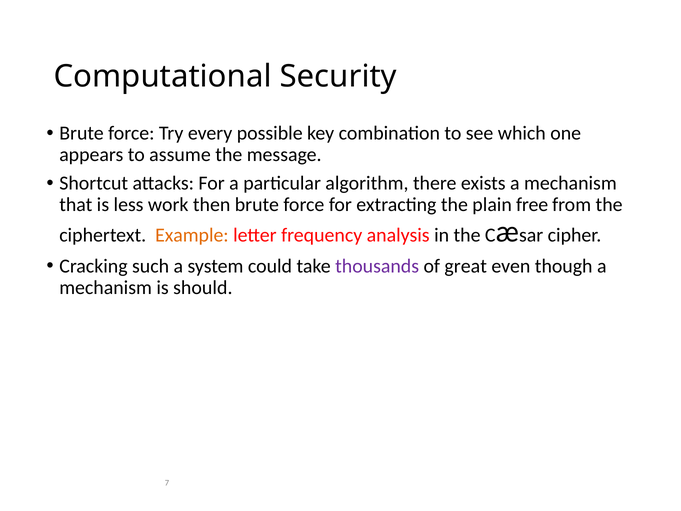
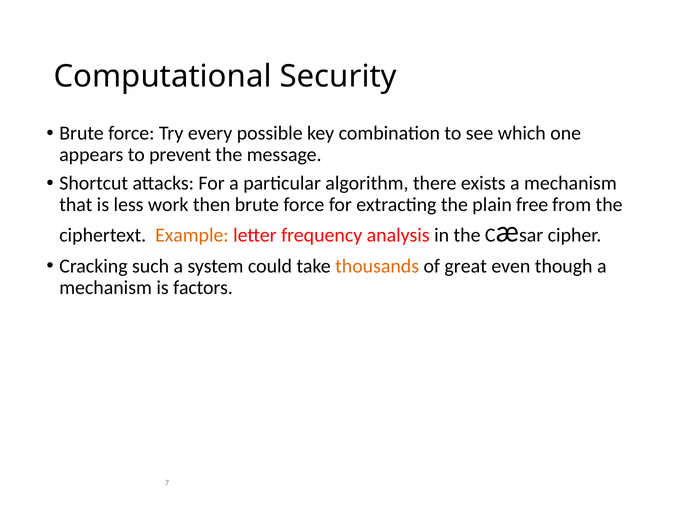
assume: assume -> prevent
thousands colour: purple -> orange
should: should -> factors
